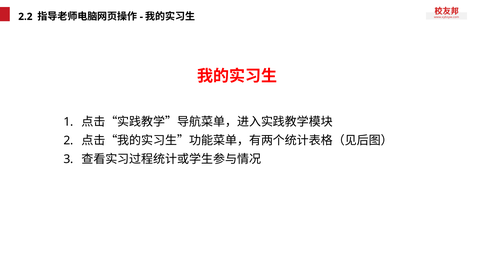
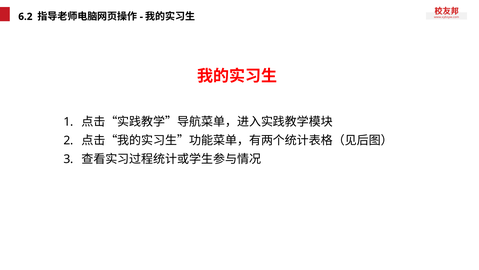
2.2: 2.2 -> 6.2
